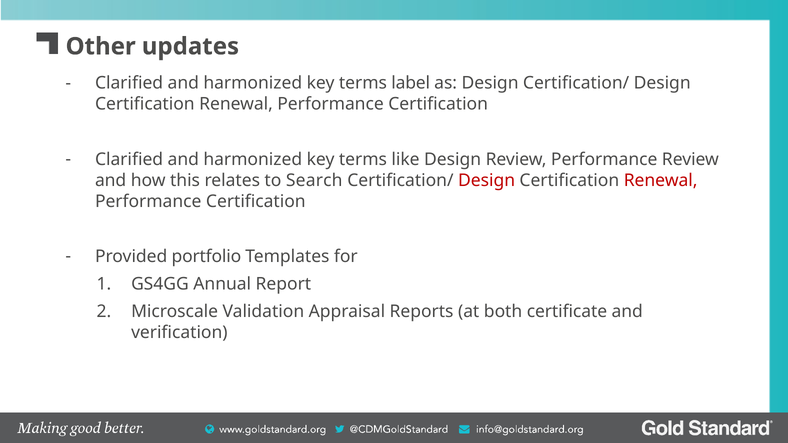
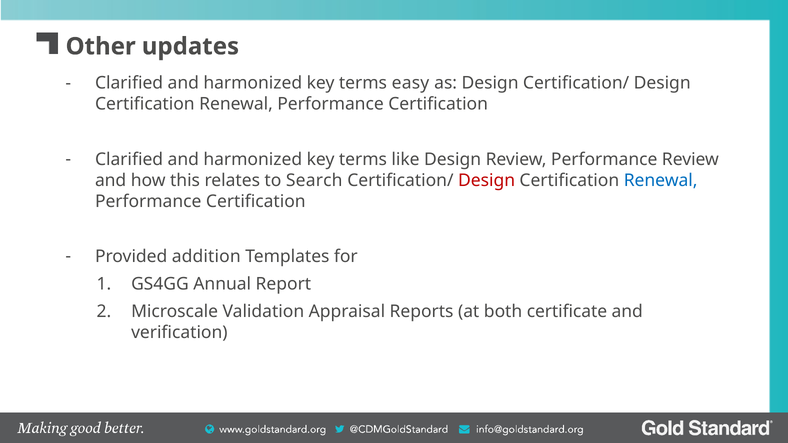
label: label -> easy
Renewal at (661, 180) colour: red -> blue
portfolio: portfolio -> addition
